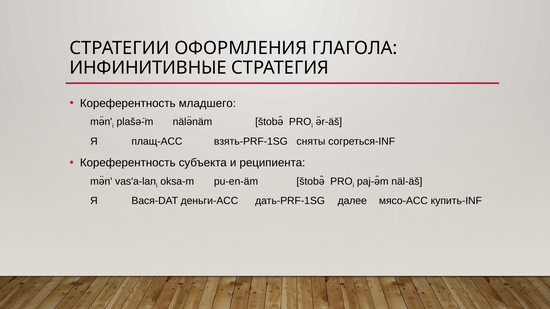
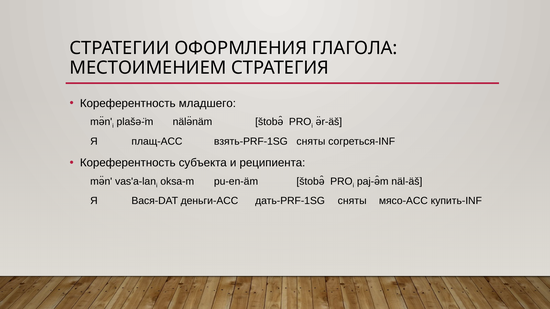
ИНФИНИТИВНЫЕ: ИНФИНИТИВНЫЕ -> МЕСТОИМЕНИЕМ
дать-PRF-1SG далее: далее -> сняты
